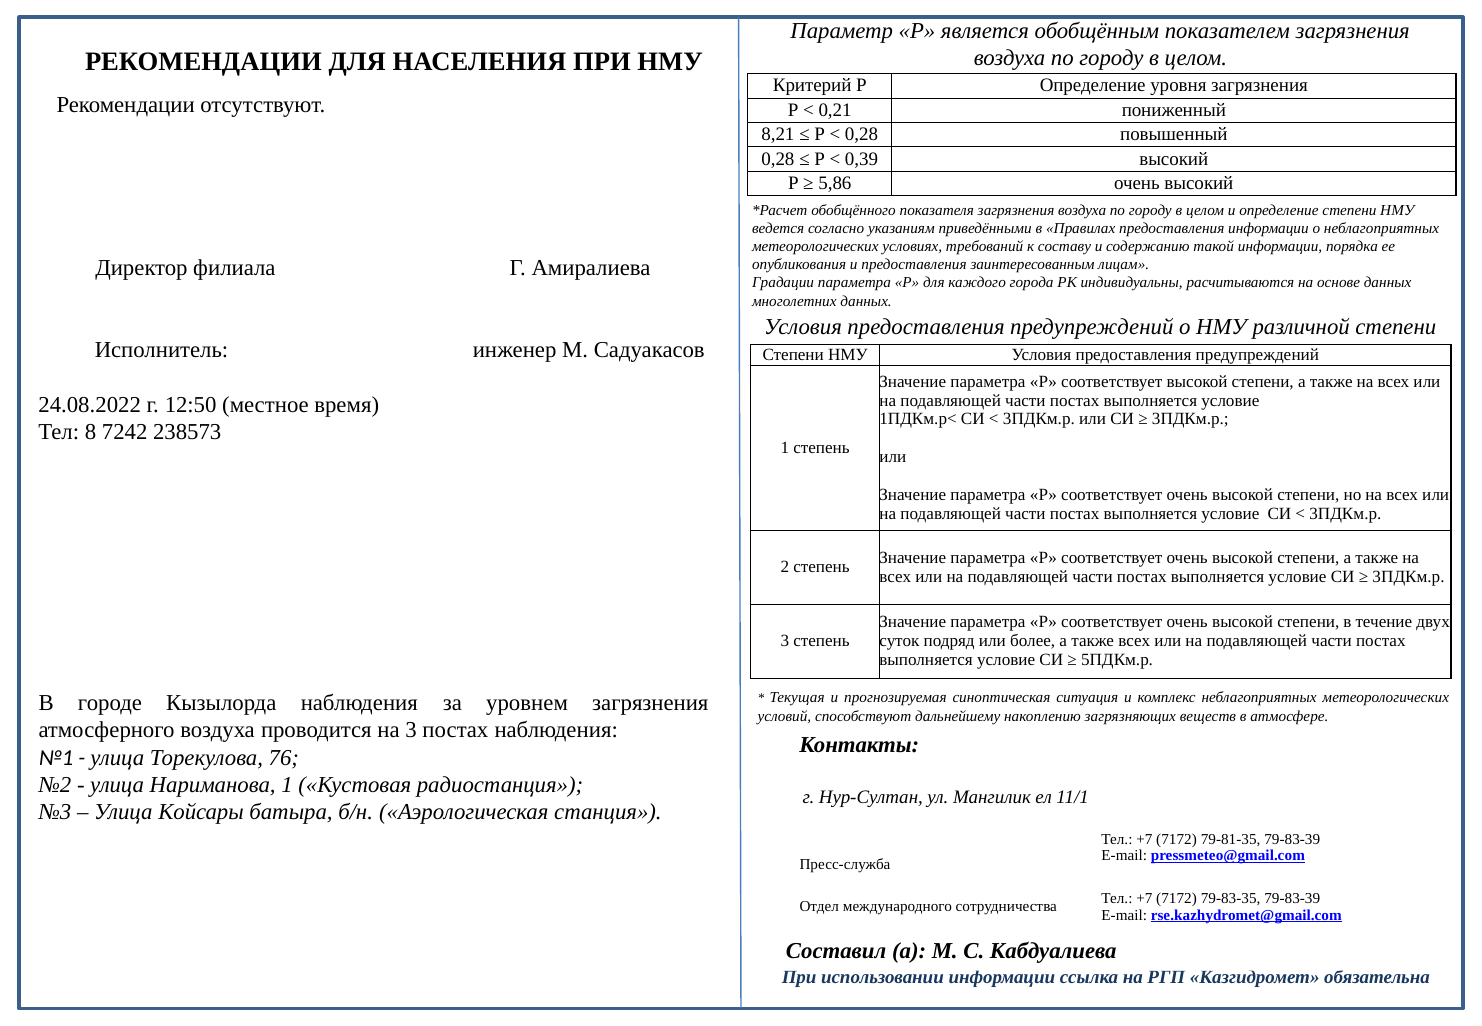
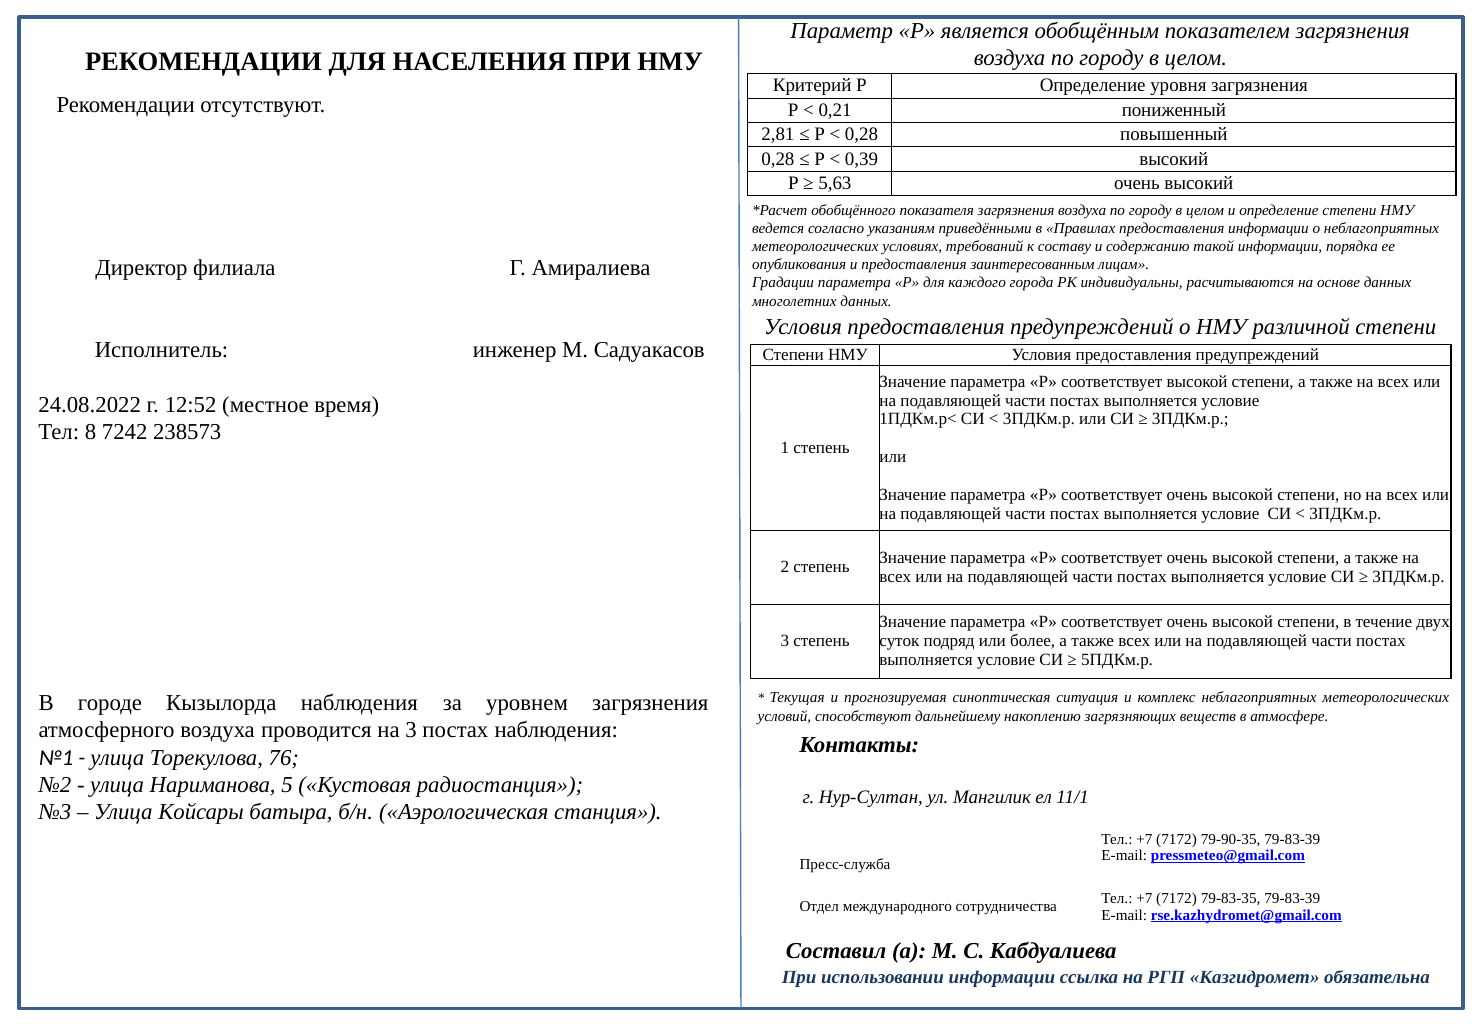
8,21: 8,21 -> 2,81
5,86: 5,86 -> 5,63
12:50: 12:50 -> 12:52
Нариманова 1: 1 -> 5
79-81-35: 79-81-35 -> 79-90-35
